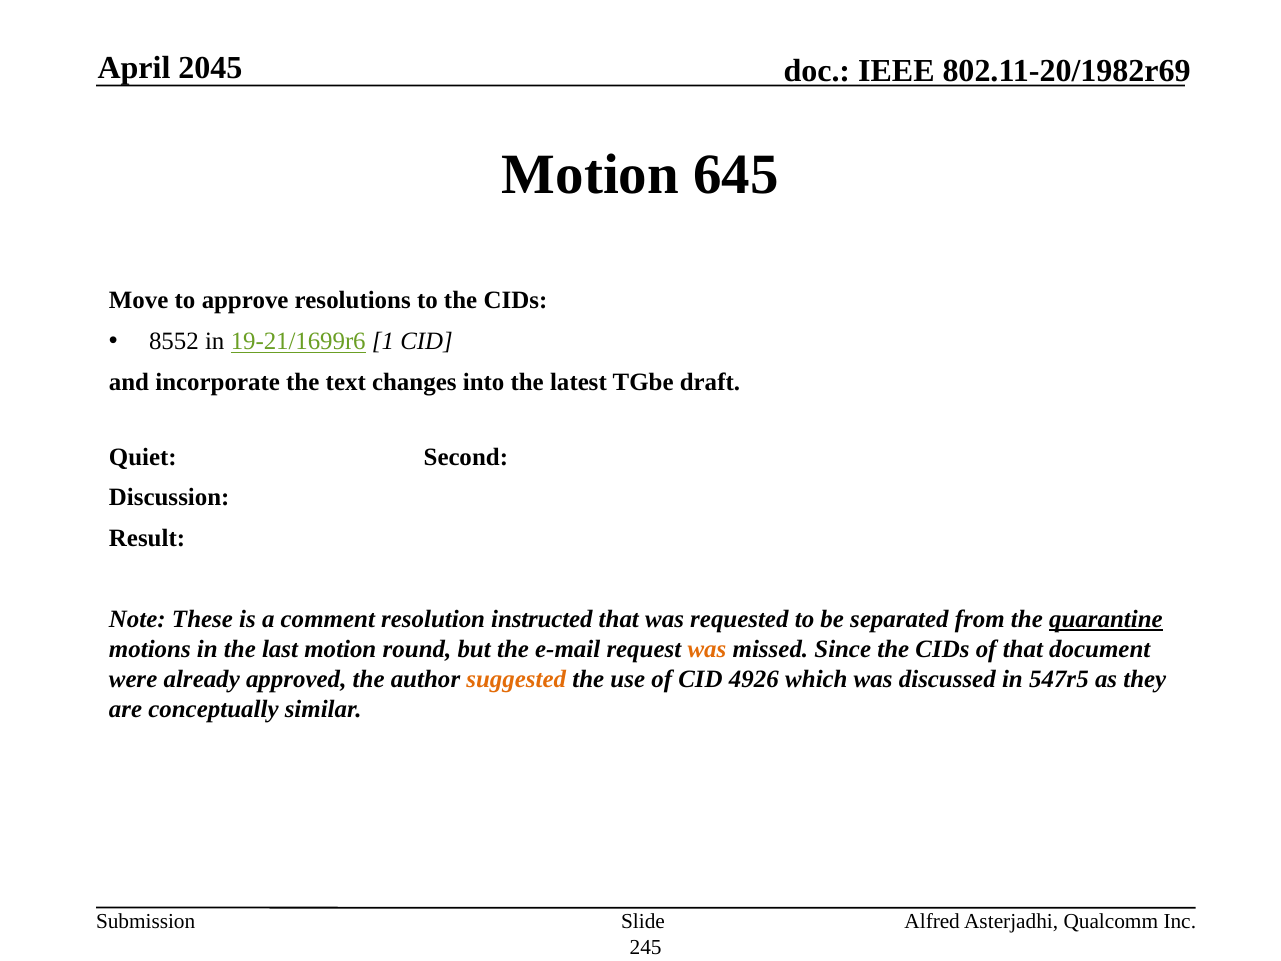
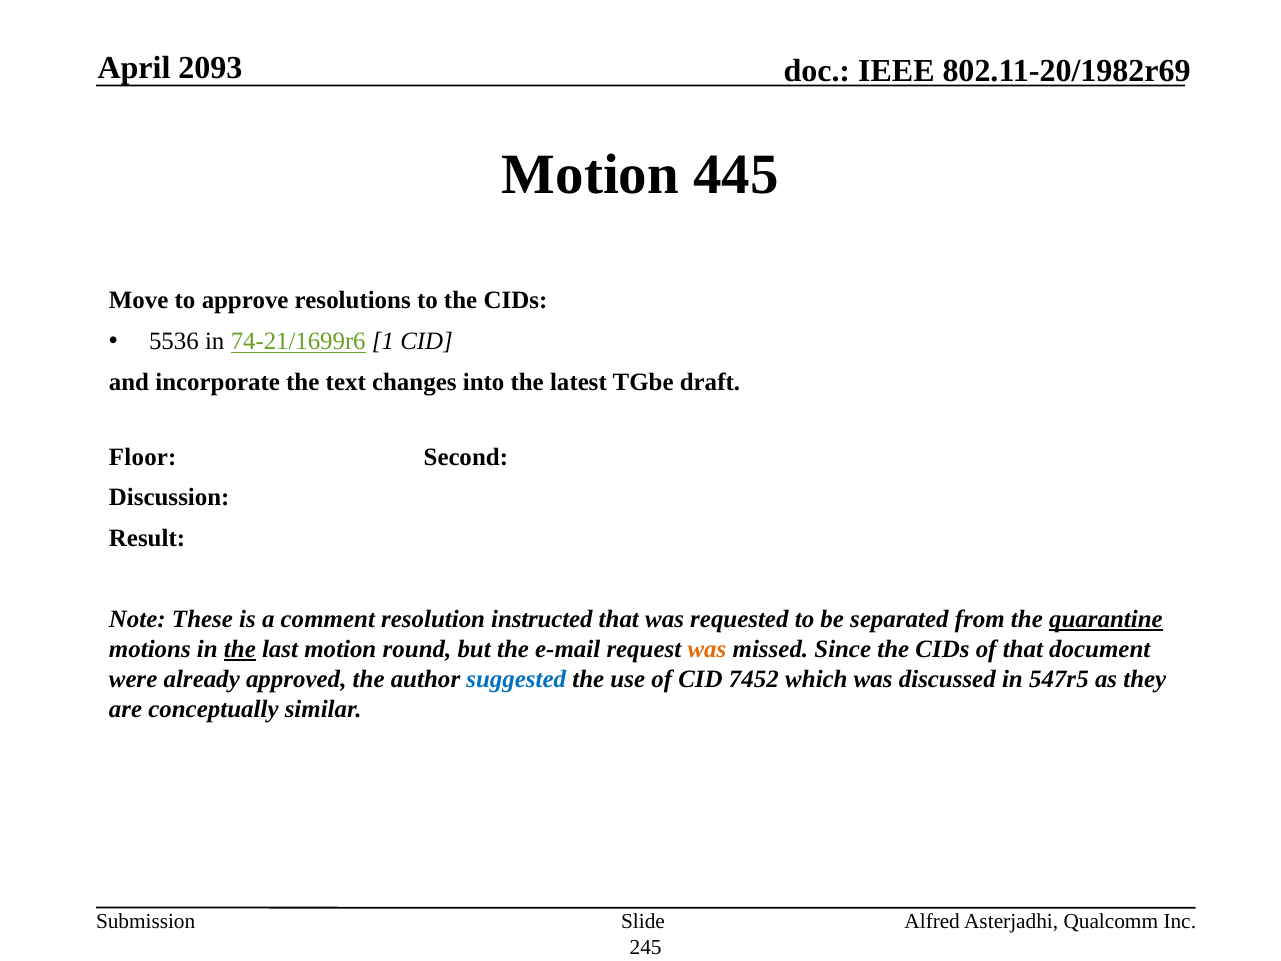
2045: 2045 -> 2093
645: 645 -> 445
8552: 8552 -> 5536
19-21/1699r6: 19-21/1699r6 -> 74-21/1699r6
Quiet: Quiet -> Floor
the at (240, 649) underline: none -> present
suggested colour: orange -> blue
4926: 4926 -> 7452
